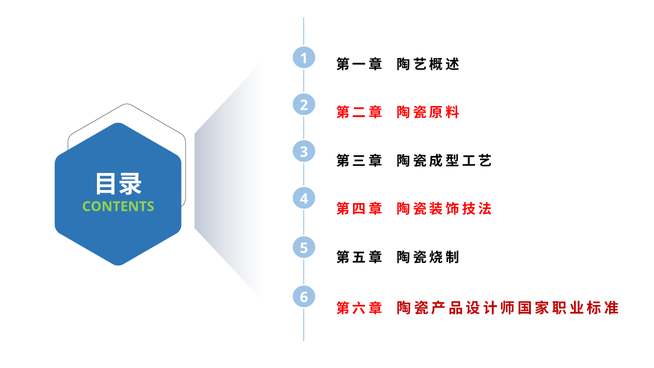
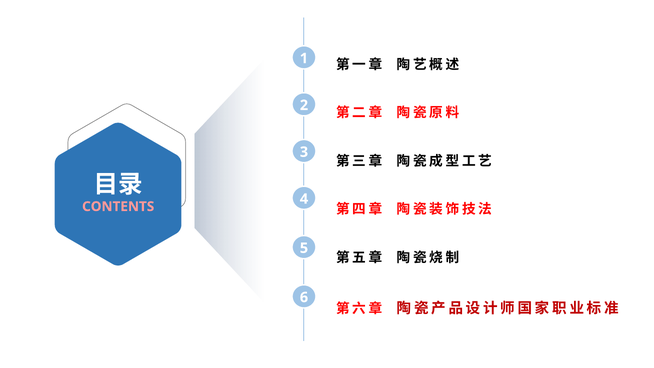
CONTENTS colour: light green -> pink
